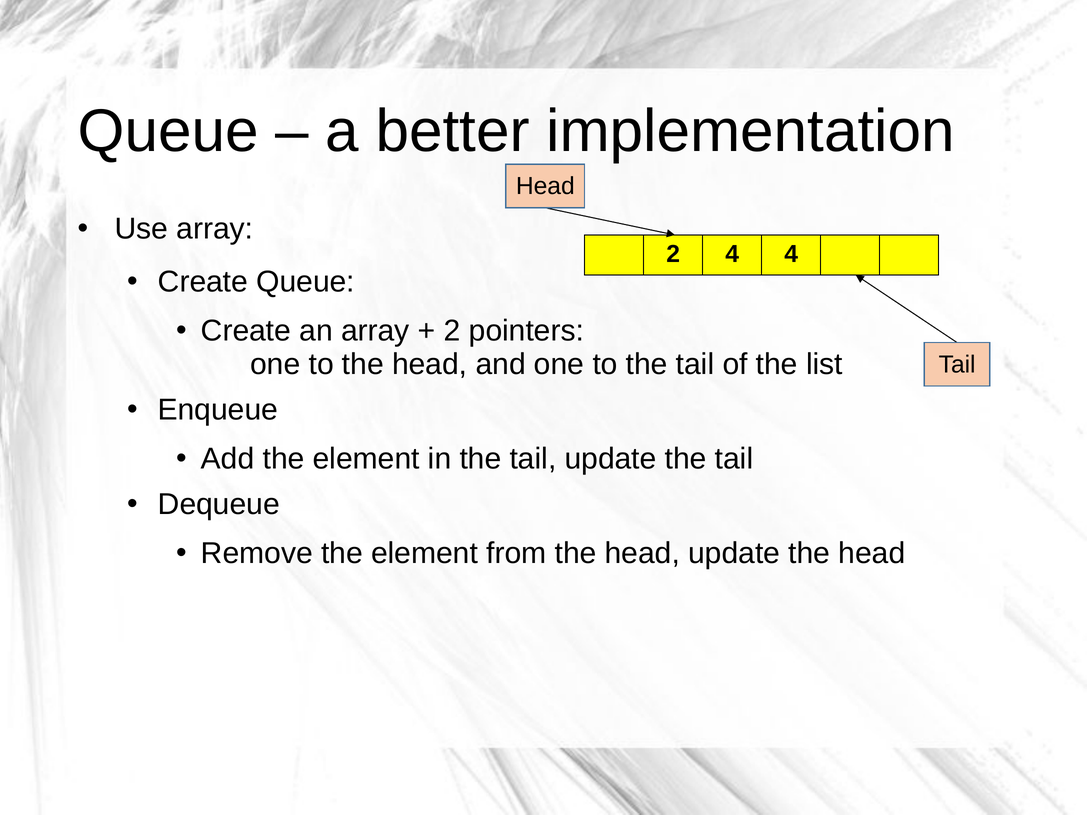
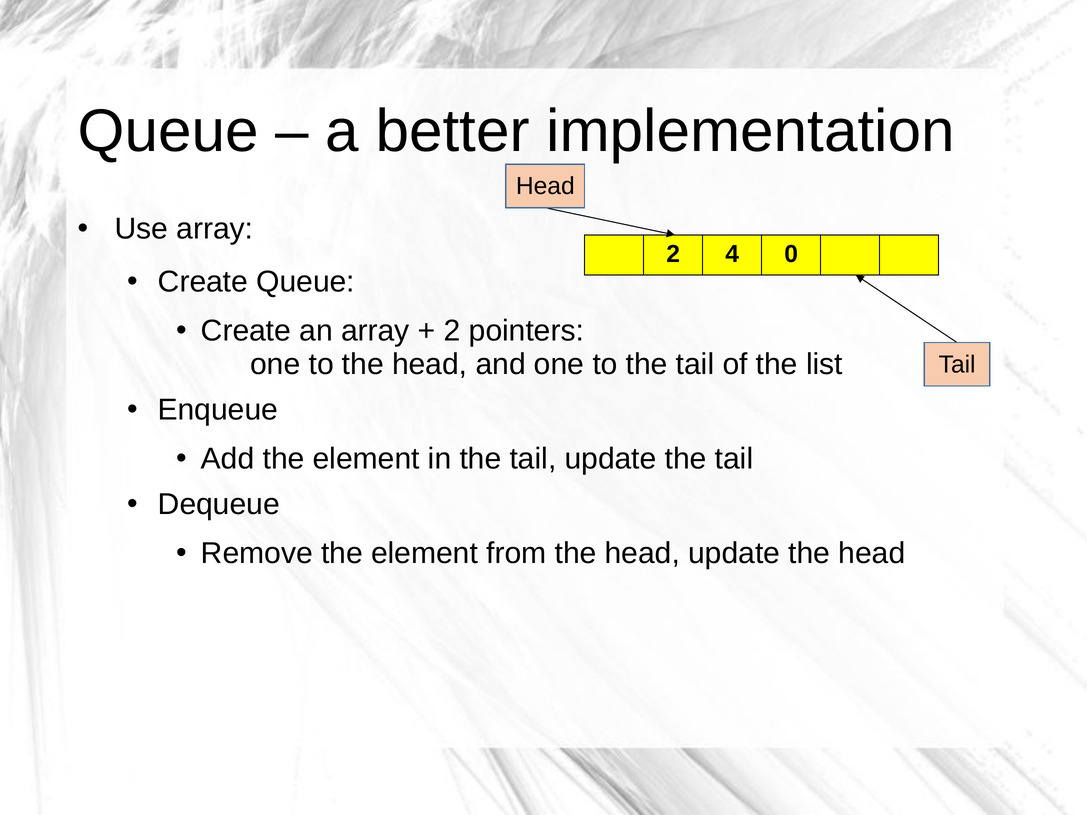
4 4: 4 -> 0
